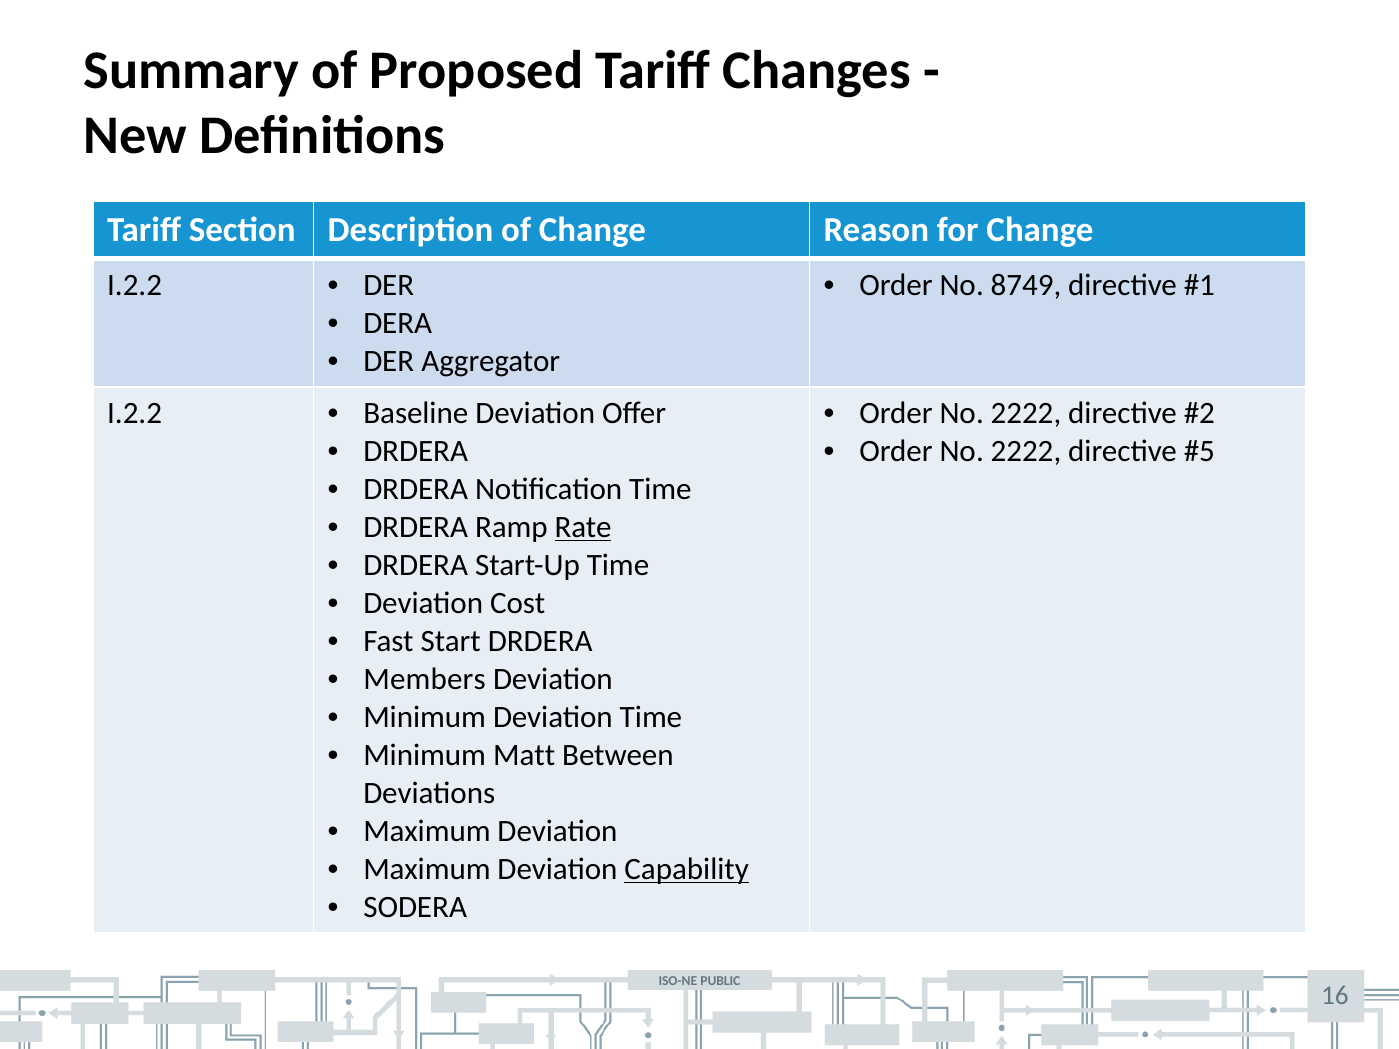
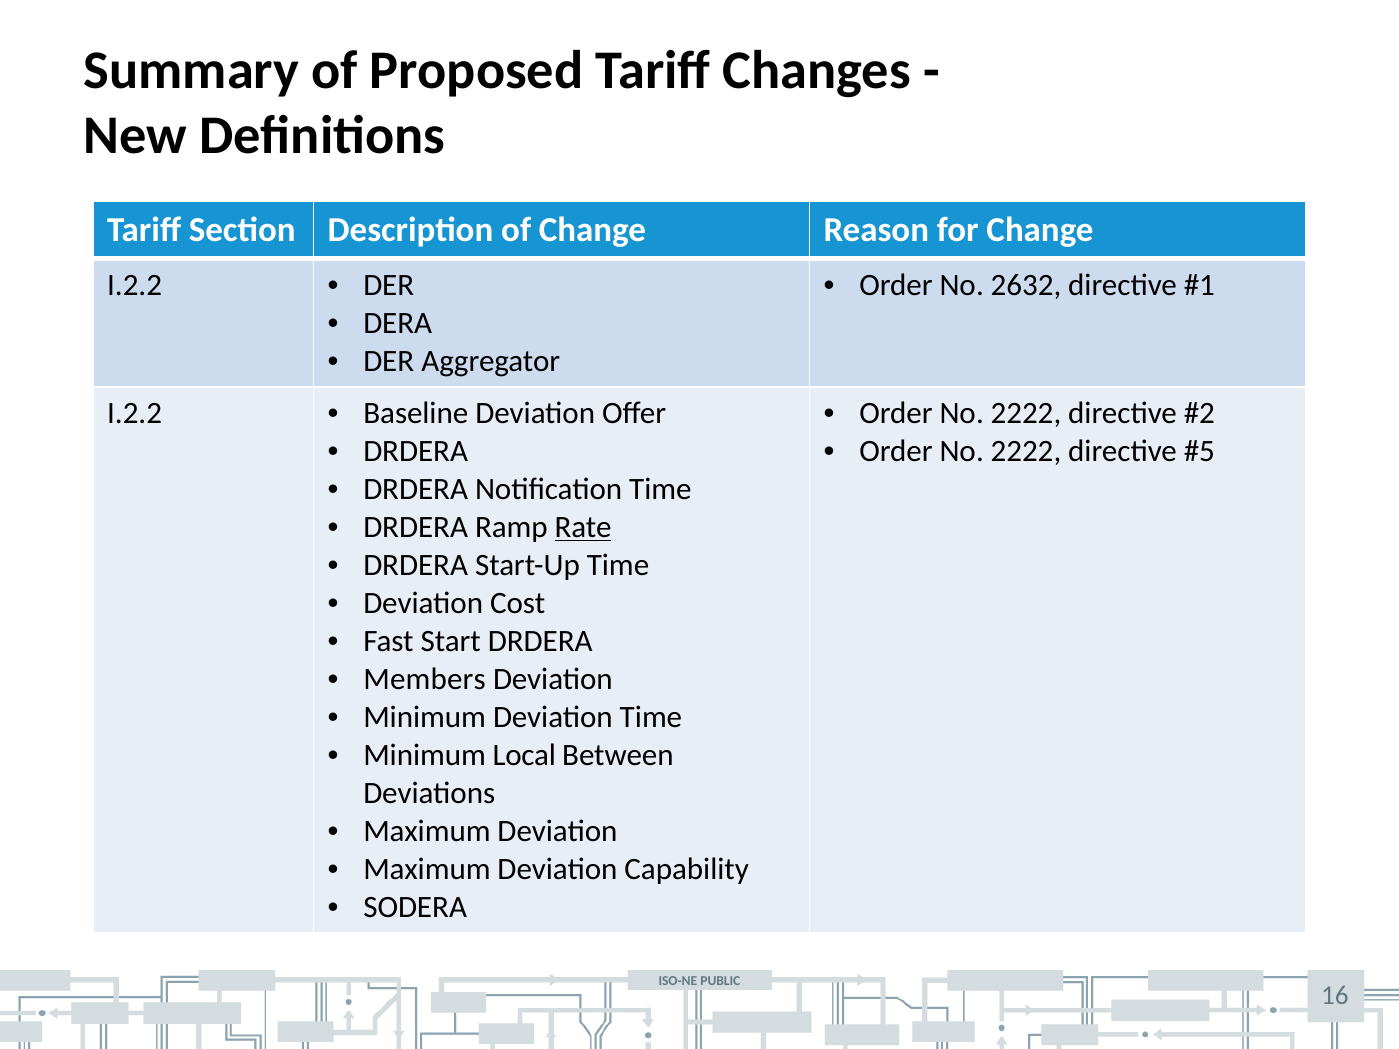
8749: 8749 -> 2632
Matt: Matt -> Local
Capability underline: present -> none
